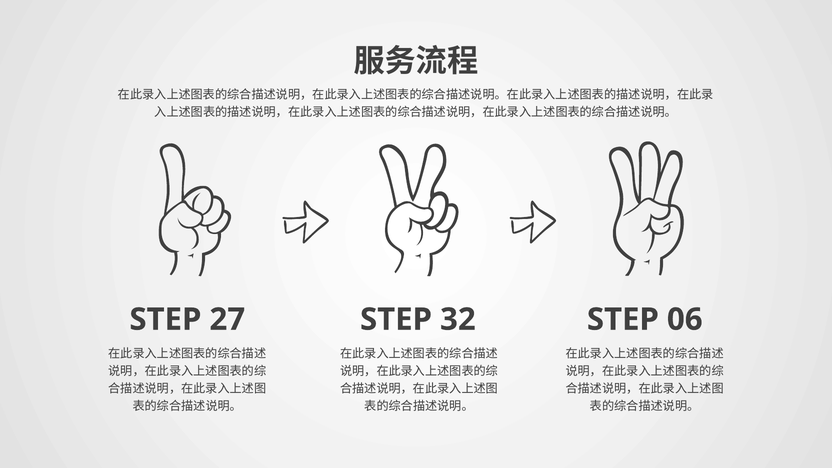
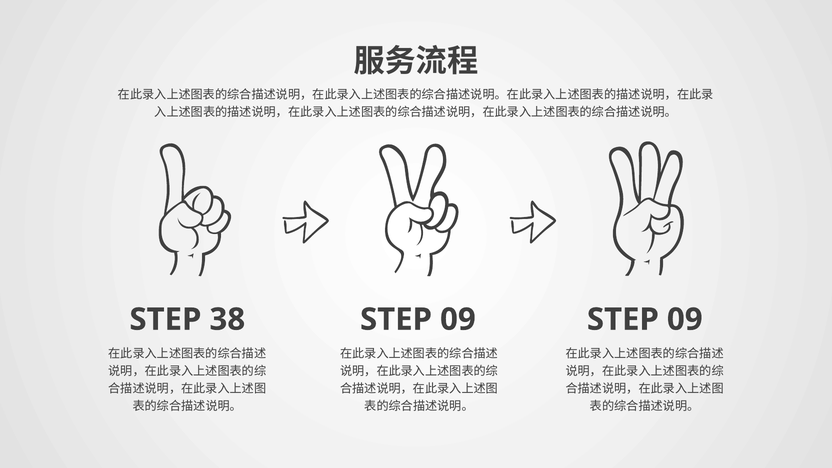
27: 27 -> 38
32 at (458, 319): 32 -> 09
06 at (685, 319): 06 -> 09
